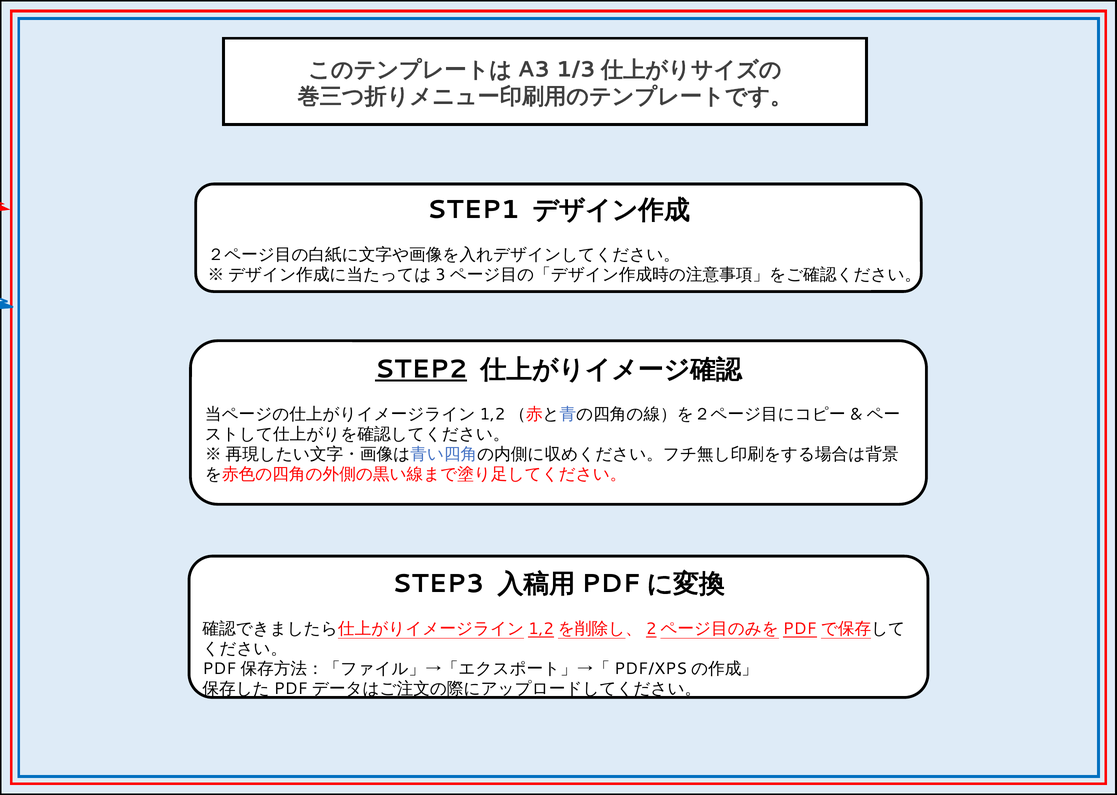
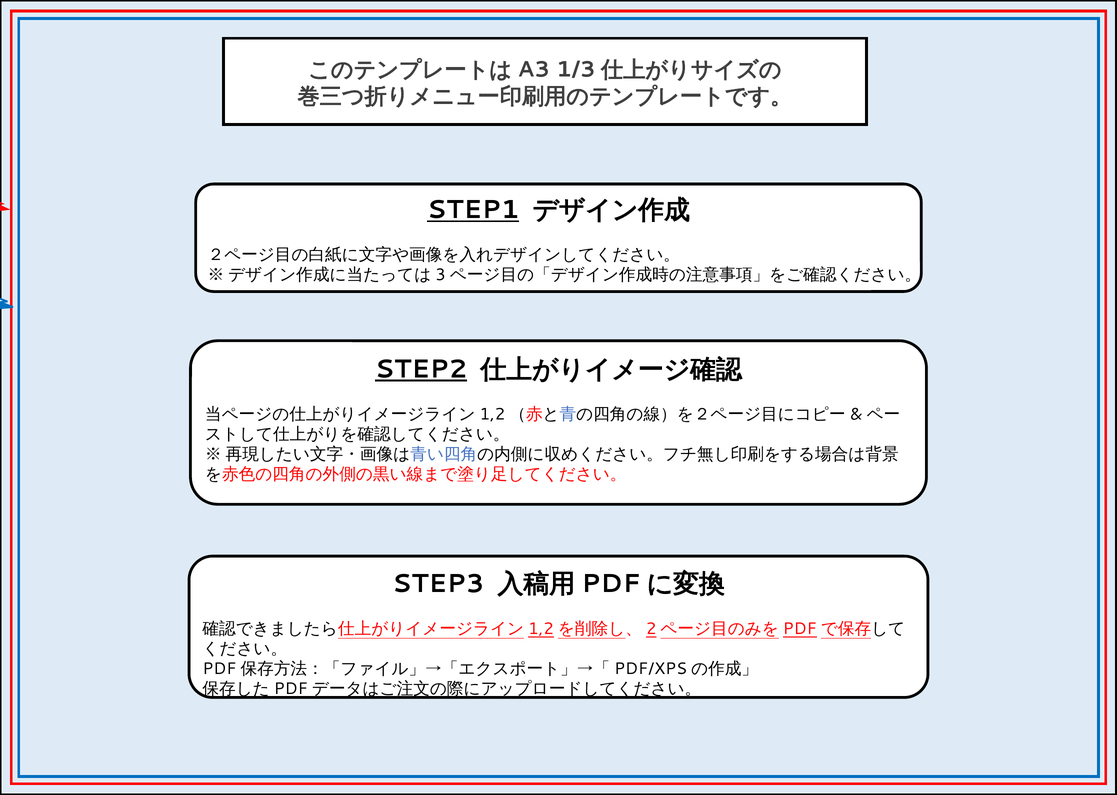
STEP1 underline: none -> present
